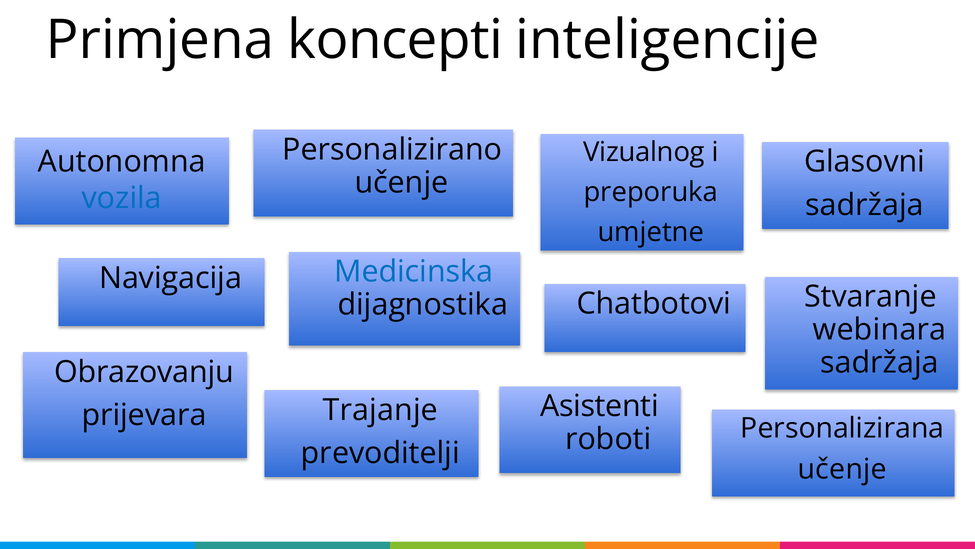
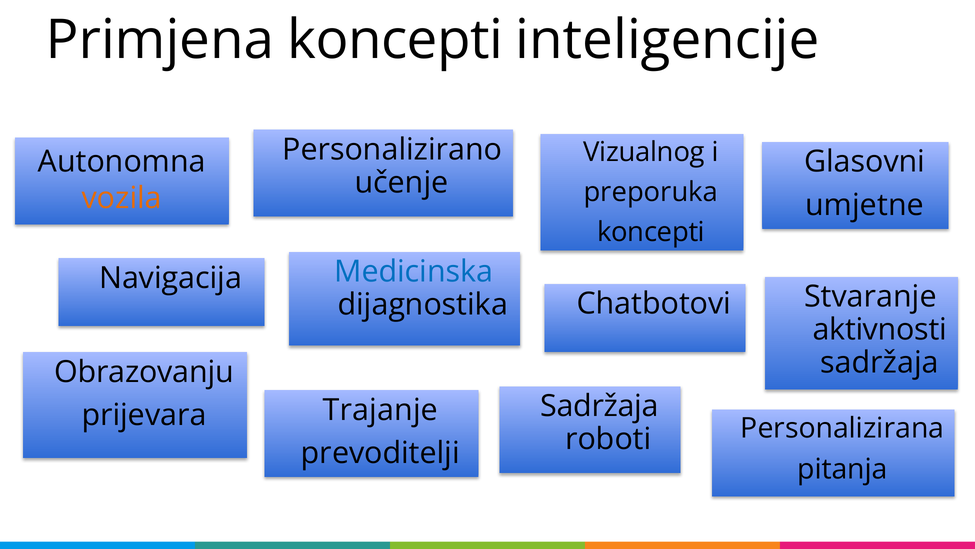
vozila colour: blue -> orange
sadržaja at (865, 205): sadržaja -> umjetne
umjetne at (651, 232): umjetne -> koncepti
webinara: webinara -> aktivnosti
Asistenti at (599, 406): Asistenti -> Sadržaja
učenje at (842, 469): učenje -> pitanja
